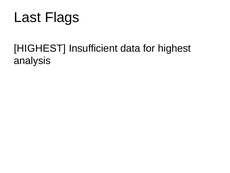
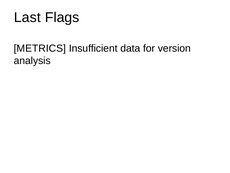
HIGHEST at (40, 48): HIGHEST -> METRICS
for highest: highest -> version
